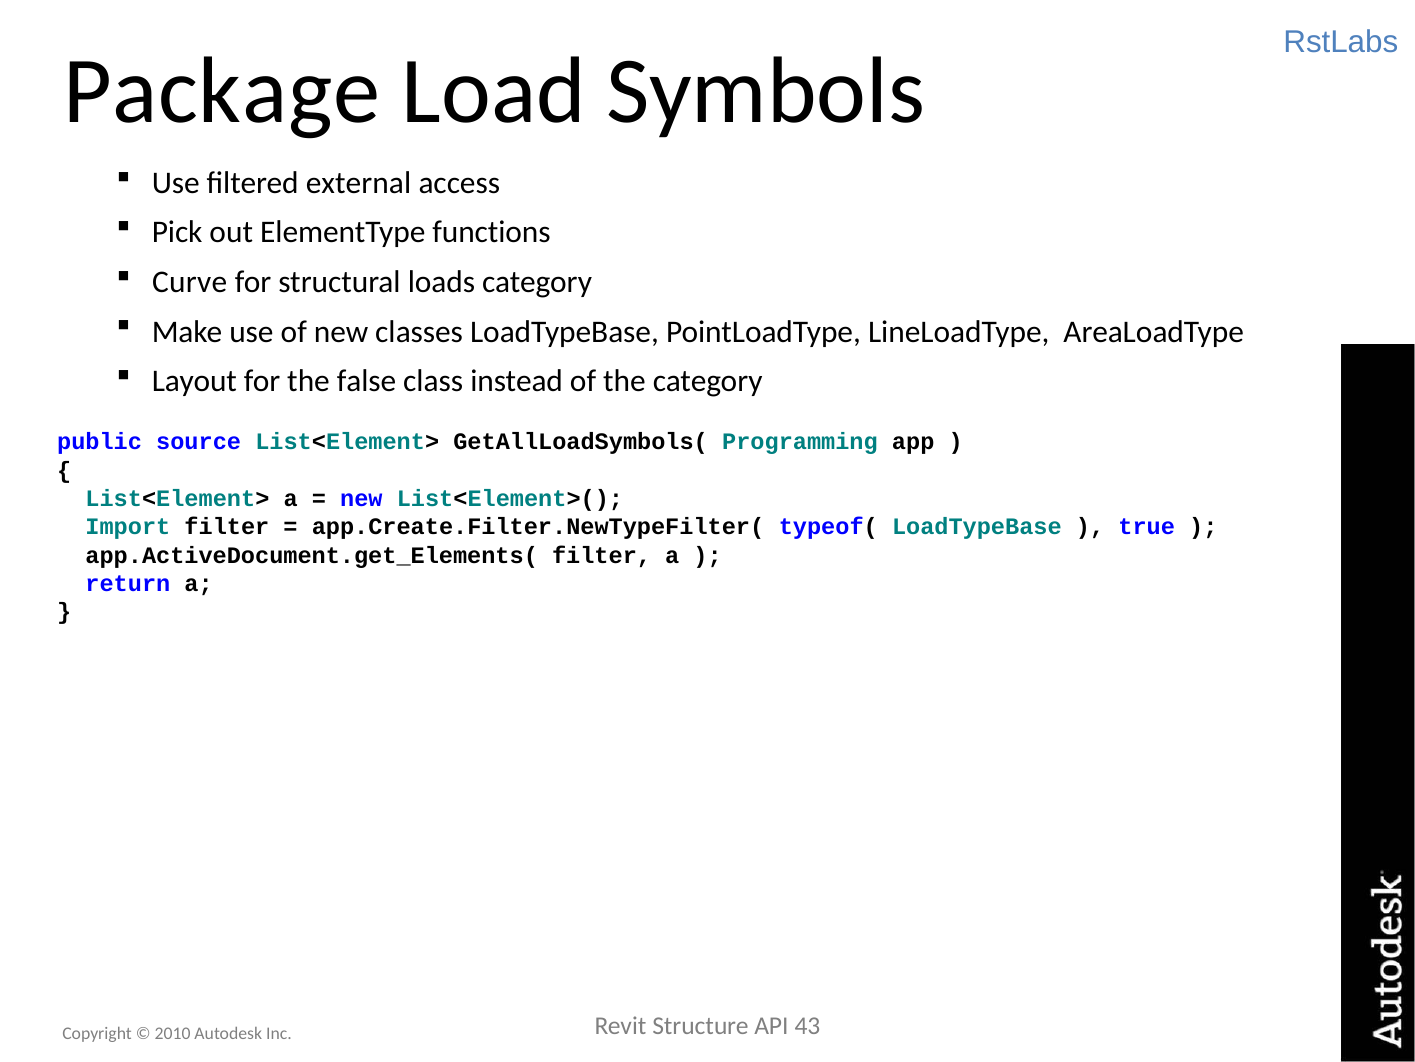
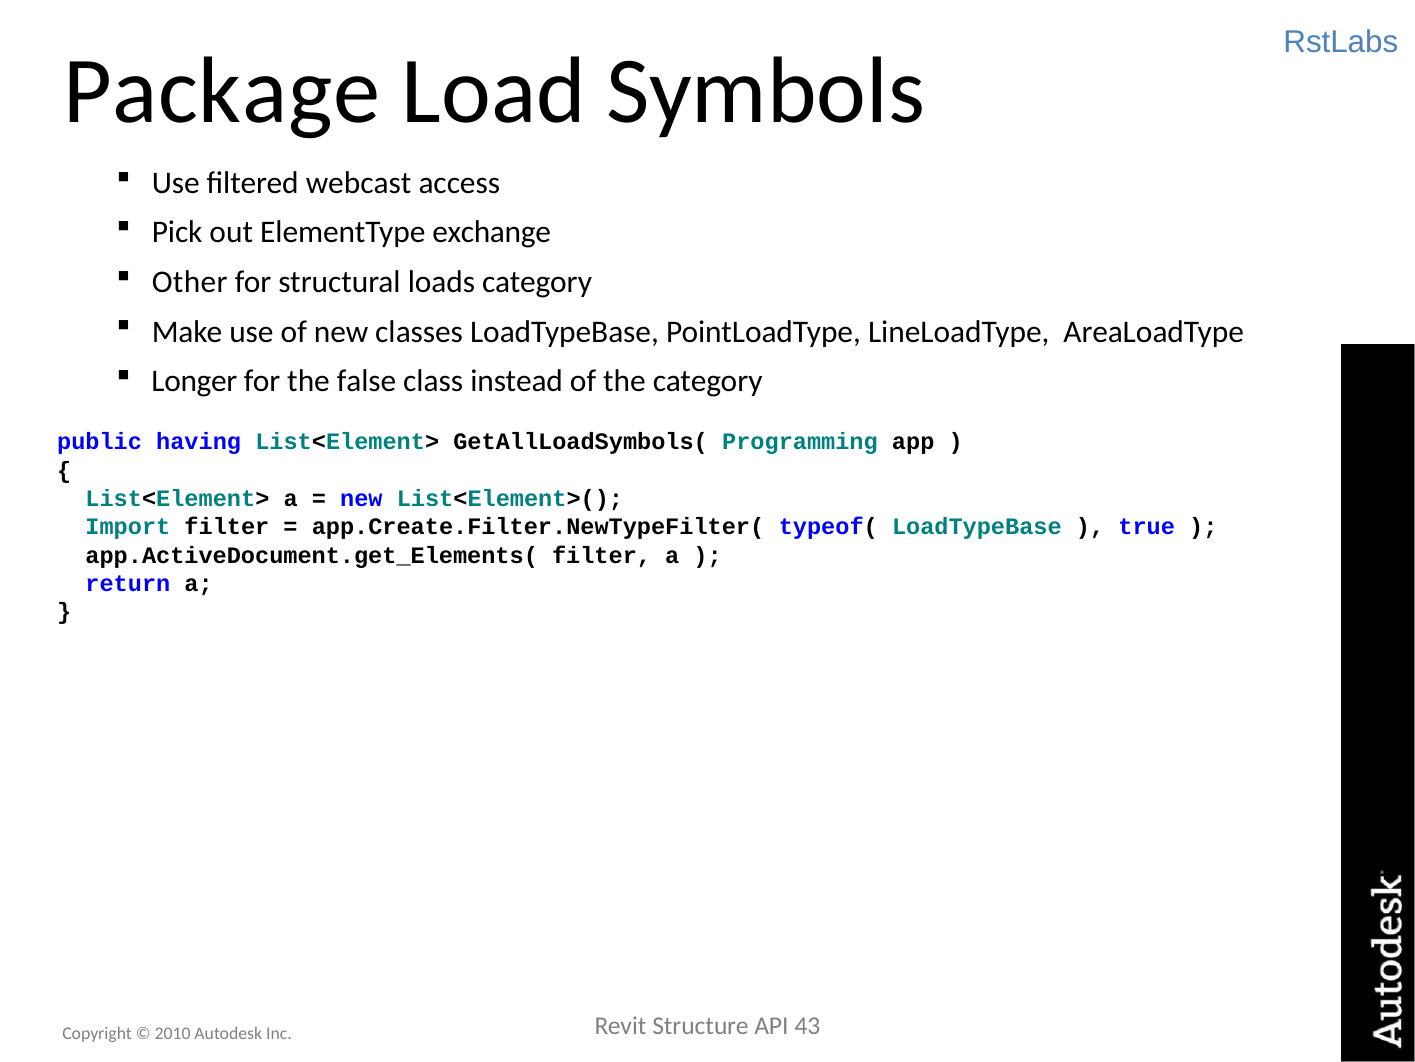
external: external -> webcast
functions: functions -> exchange
Curve: Curve -> Other
Layout: Layout -> Longer
source: source -> having
